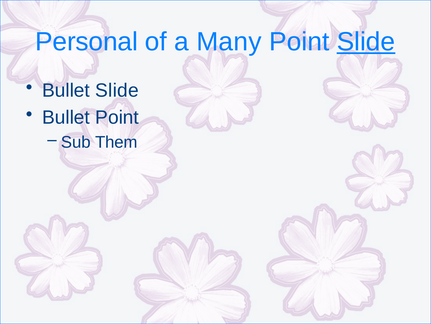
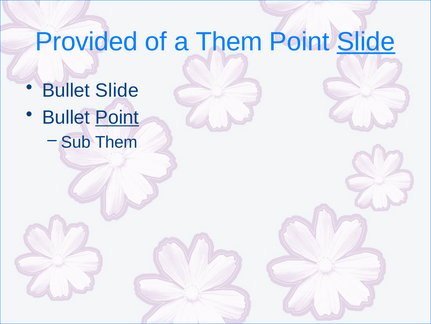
Personal: Personal -> Provided
a Many: Many -> Them
Point at (117, 117) underline: none -> present
